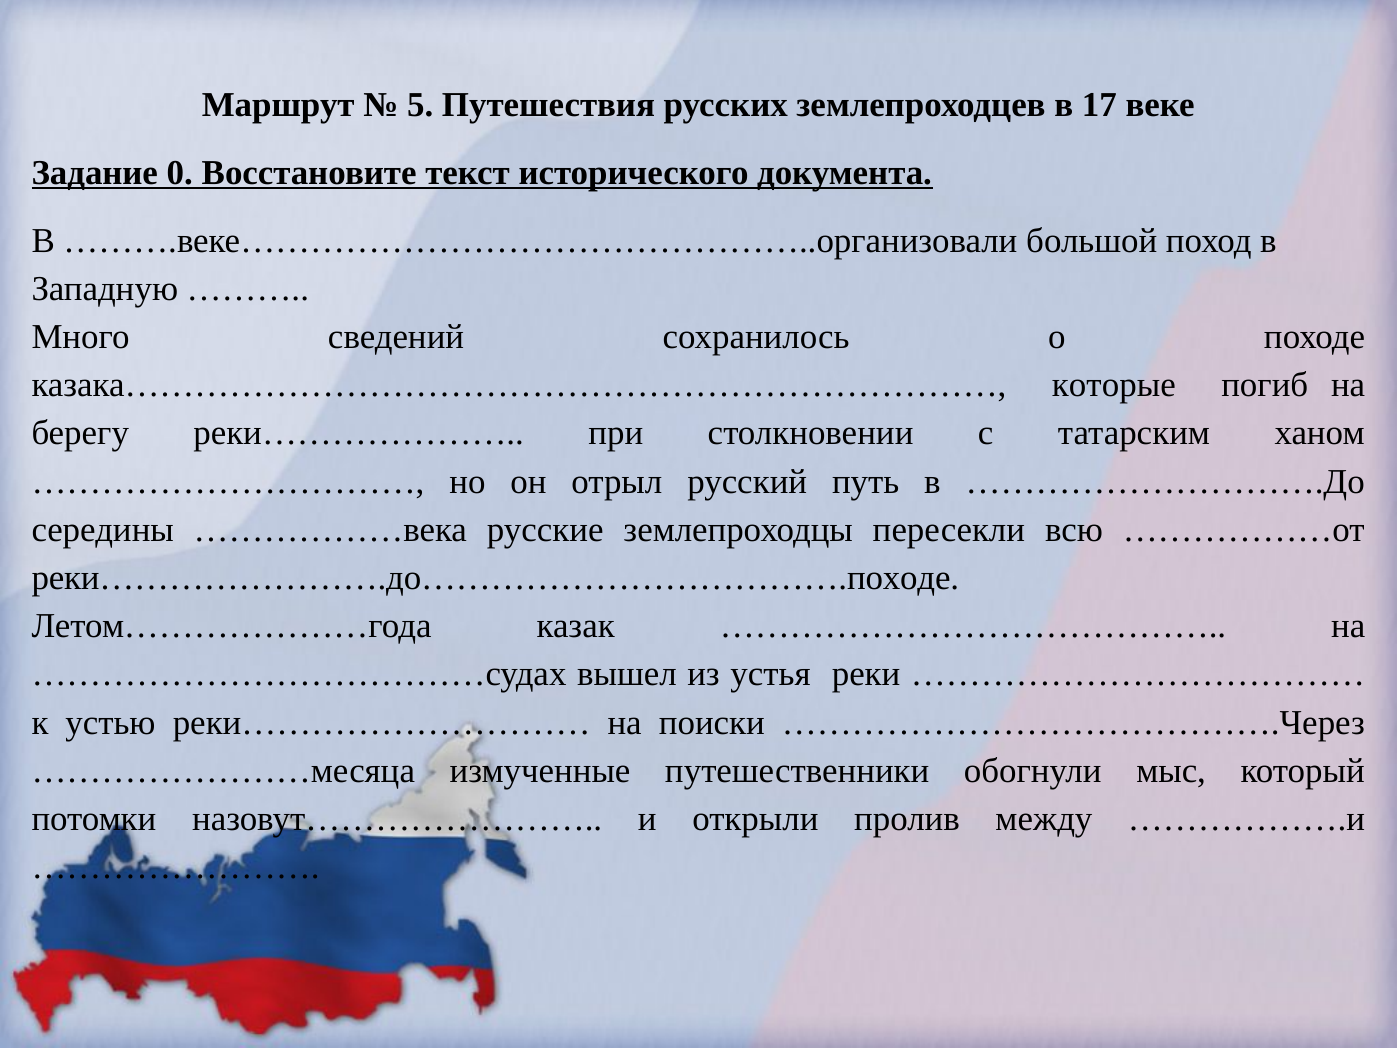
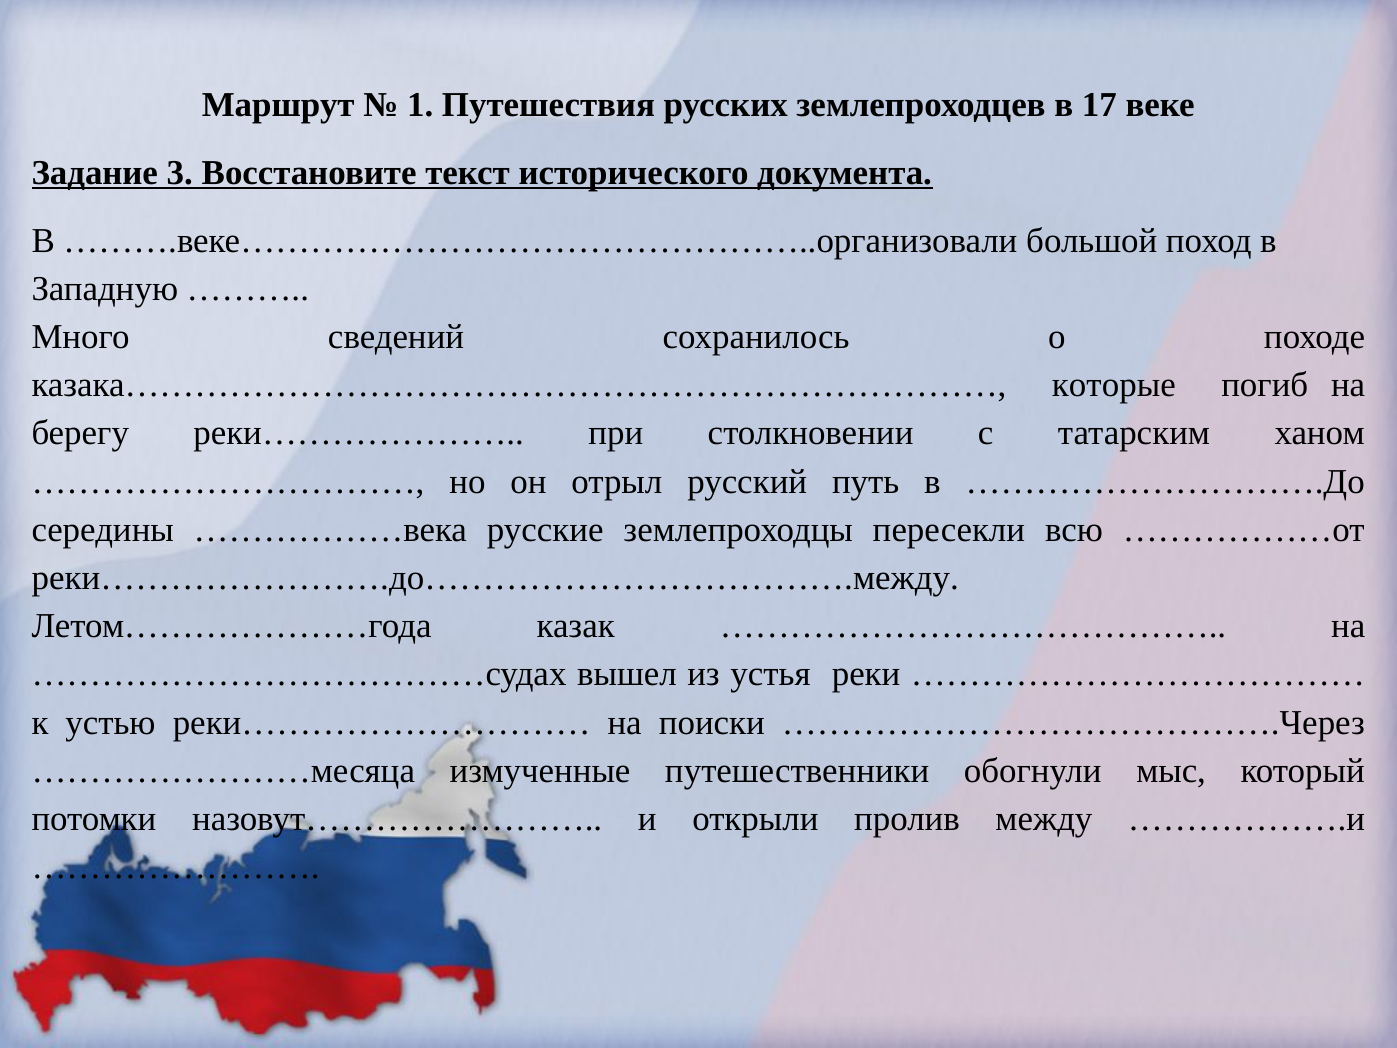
5: 5 -> 1
0: 0 -> 3
реки…………………….до……………………………….походе: реки…………………….до……………………………….походе -> реки…………………….до……………………………….между
